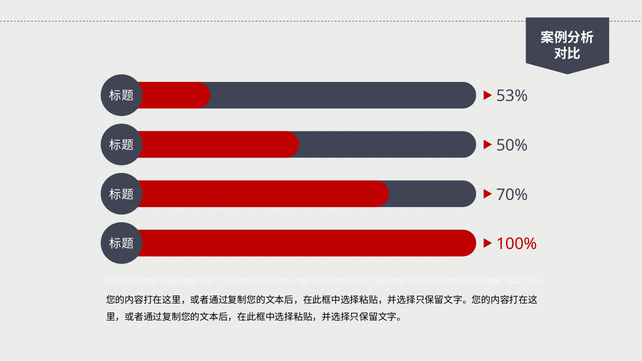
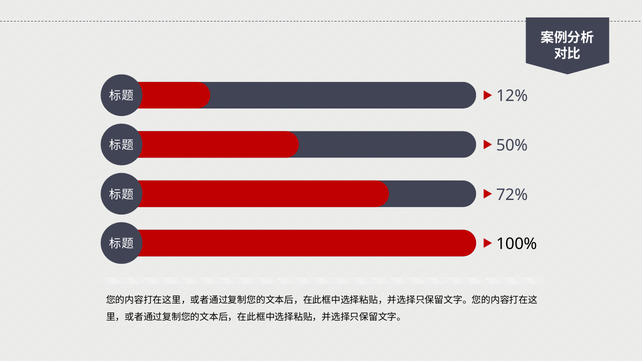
53%: 53% -> 12%
70%: 70% -> 72%
100% colour: red -> black
